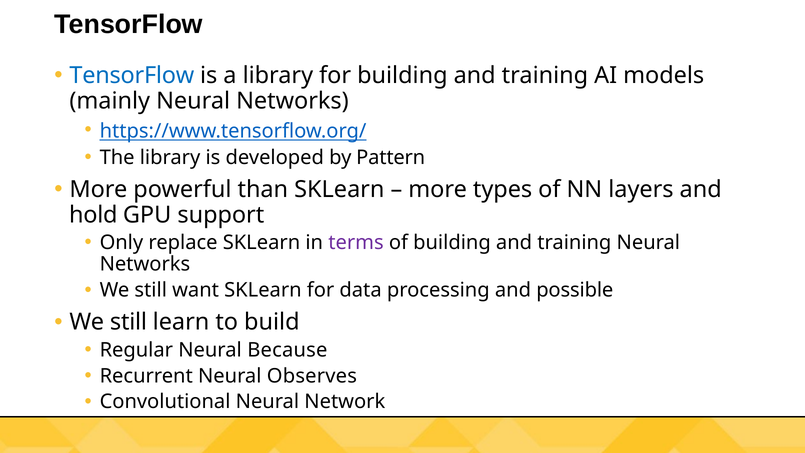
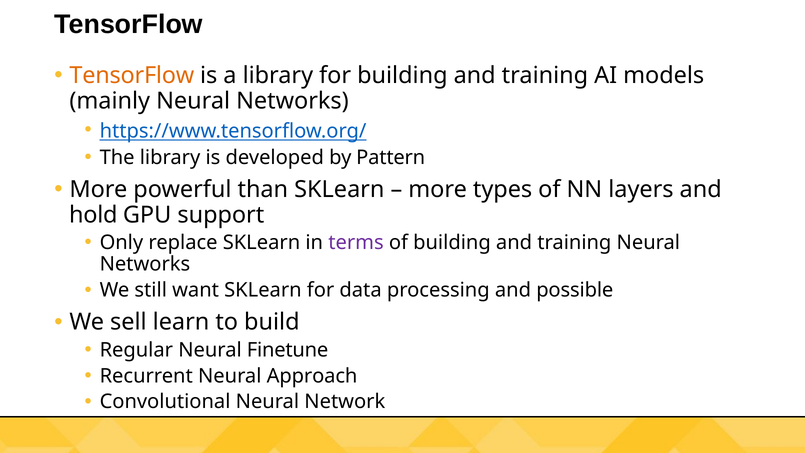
TensorFlow at (132, 75) colour: blue -> orange
still at (128, 322): still -> sell
Because: Because -> Finetune
Observes: Observes -> Approach
